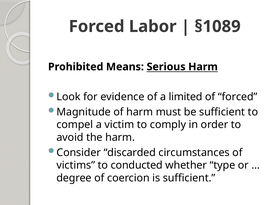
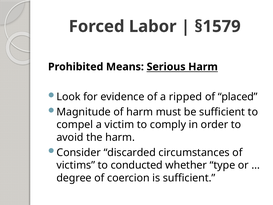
§1089: §1089 -> §1579
limited: limited -> ripped
of forced: forced -> placed
